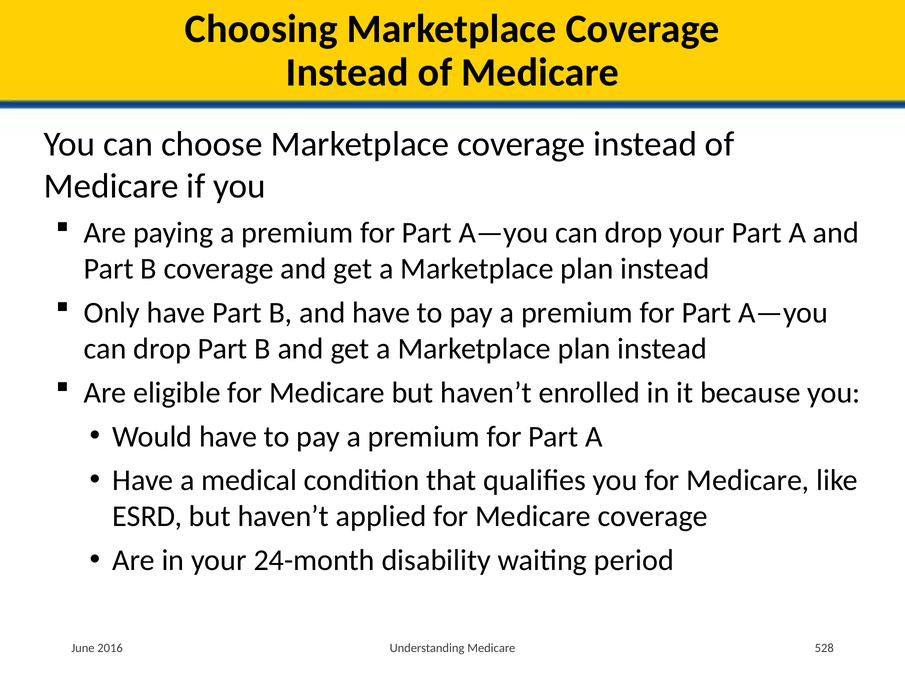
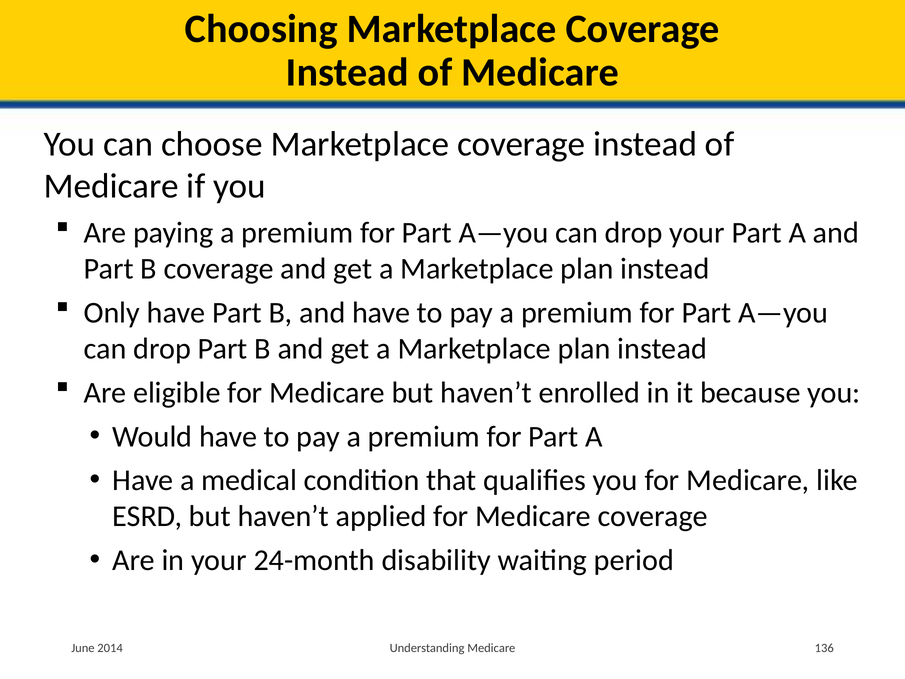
2016: 2016 -> 2014
528: 528 -> 136
